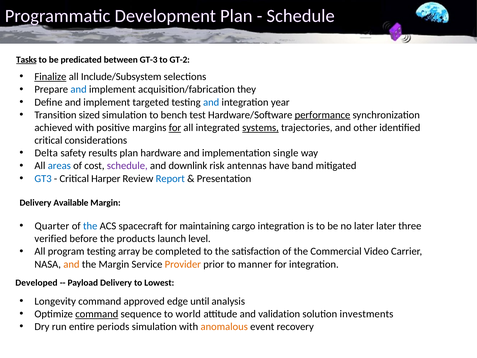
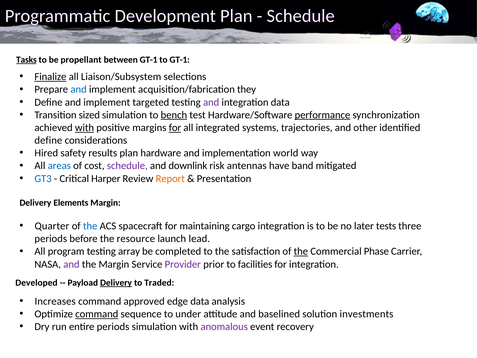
predicated: predicated -> propellant
between GT-3: GT-3 -> GT-1
to GT-2: GT-2 -> GT-1
Include/Subsystem: Include/Subsystem -> Liaison/Subsystem
and at (211, 102) colour: blue -> purple
integration year: year -> data
bench underline: none -> present
with at (85, 128) underline: none -> present
systems underline: present -> none
critical at (48, 140): critical -> define
Delta: Delta -> Hired
single: single -> world
Report colour: blue -> orange
Available: Available -> Elements
later later: later -> tests
verified at (51, 239): verified -> periods
products: products -> resource
level: level -> lead
the at (301, 251) underline: none -> present
Video: Video -> Phase
and at (71, 264) colour: orange -> purple
Provider colour: orange -> purple
manner: manner -> facilities
Delivery at (116, 282) underline: none -> present
Lowest: Lowest -> Traded
Longevity: Longevity -> Increases
edge until: until -> data
world: world -> under
validation: validation -> baselined
anomalous colour: orange -> purple
